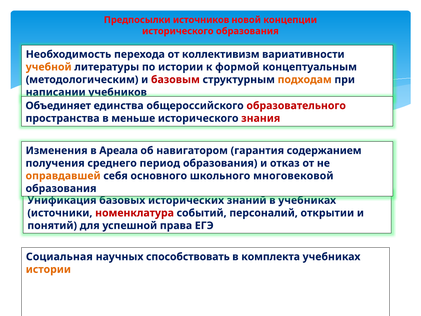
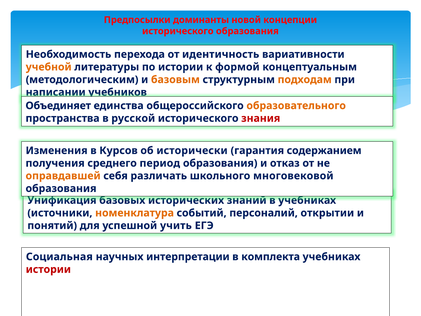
источников: источников -> доминанты
коллективизм: коллективизм -> идентичность
базовым colour: red -> orange
образовательного colour: red -> orange
меньше: меньше -> русской
Ареала: Ареала -> Курсов
навигатором: навигатором -> исторически
основного: основного -> различать
номенклатура colour: red -> orange
права: права -> учить
способствовать: способствовать -> интерпретации
истории at (48, 269) colour: orange -> red
